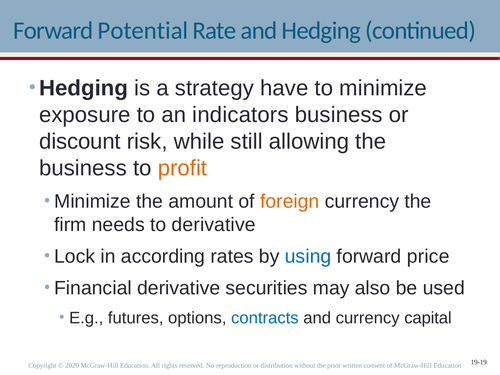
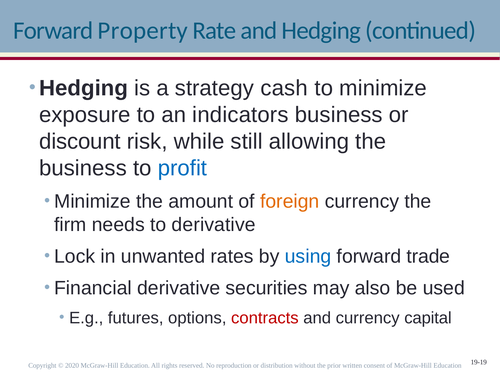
Potential: Potential -> Property
have: have -> cash
profit colour: orange -> blue
according: according -> unwanted
price: price -> trade
contracts colour: blue -> red
